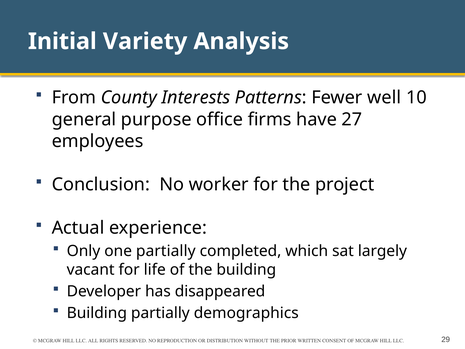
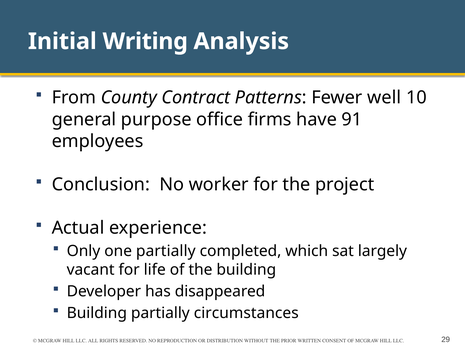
Variety: Variety -> Writing
Interests: Interests -> Contract
27: 27 -> 91
demographics: demographics -> circumstances
